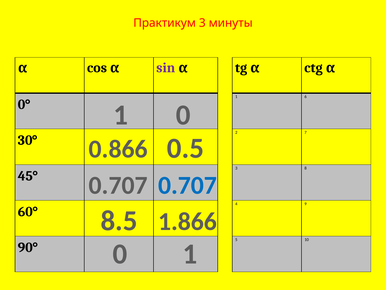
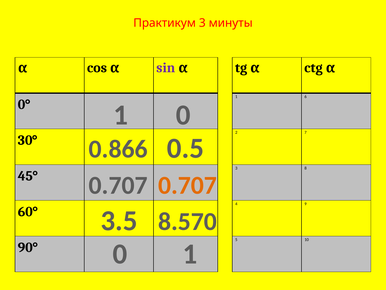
0.707 at (188, 185) colour: blue -> orange
8.5: 8.5 -> 3.5
1.866: 1.866 -> 8.570
